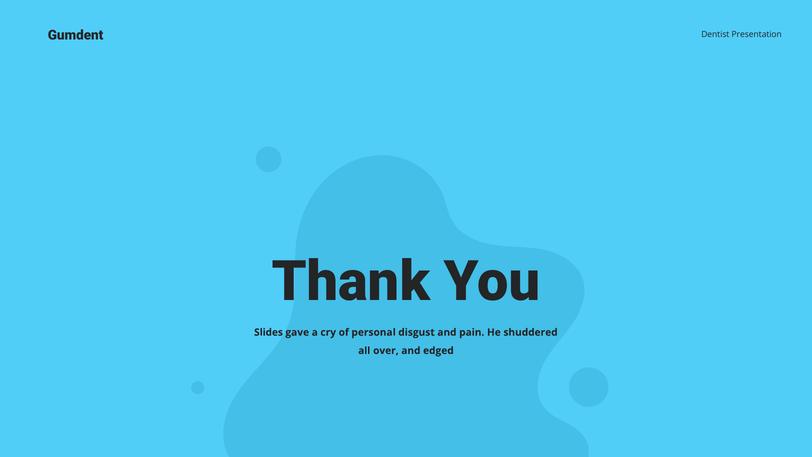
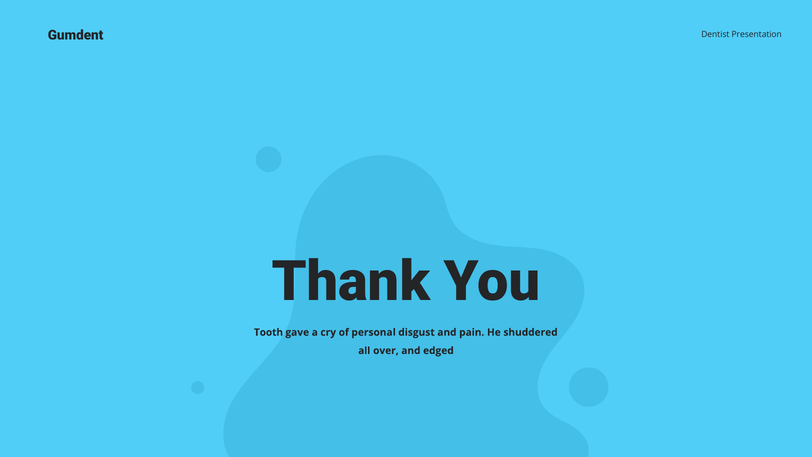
Slides: Slides -> Tooth
